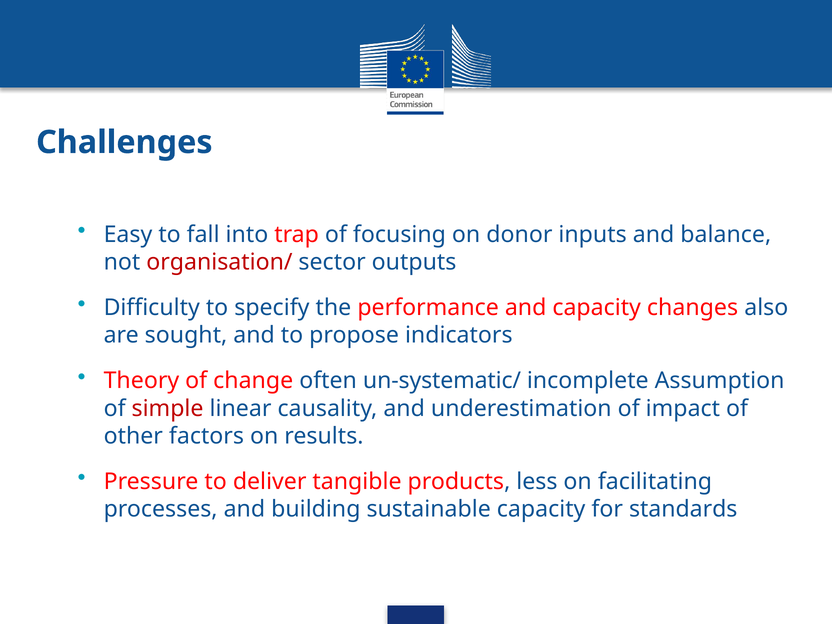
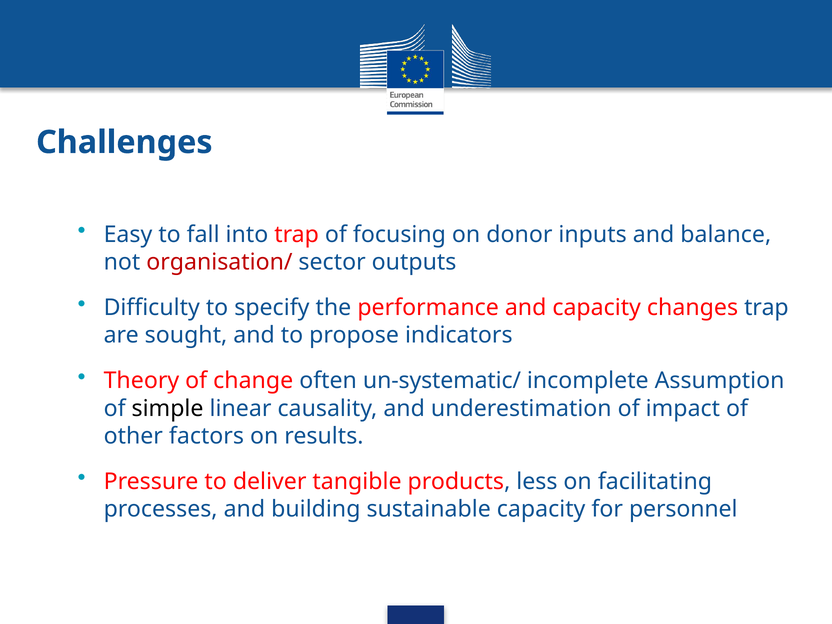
changes also: also -> trap
simple colour: red -> black
standards: standards -> personnel
